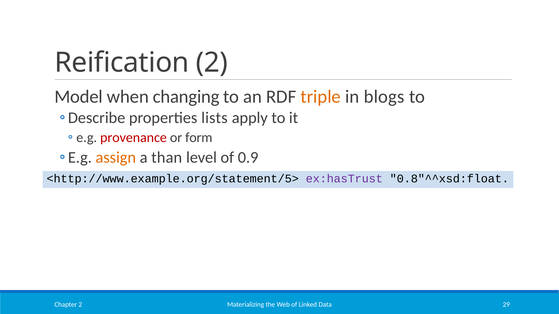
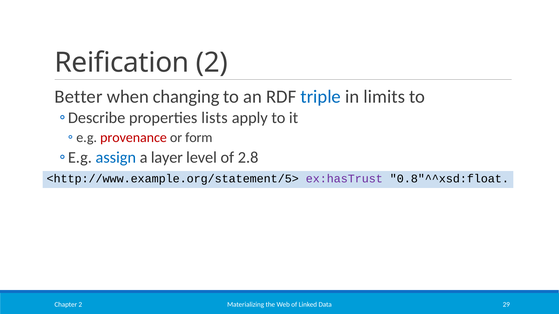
Model: Model -> Better
triple colour: orange -> blue
blogs: blogs -> limits
assign colour: orange -> blue
than: than -> layer
0.9: 0.9 -> 2.8
